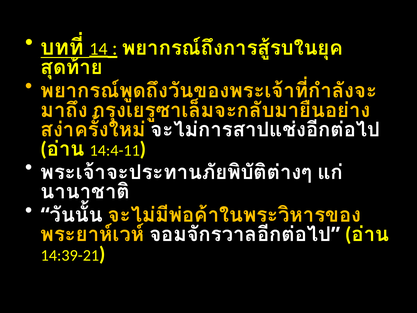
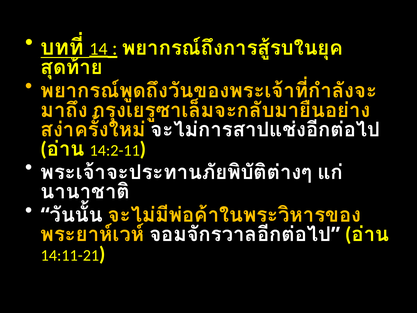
14:4-11: 14:4-11 -> 14:2-11
14:39-21: 14:39-21 -> 14:11-21
